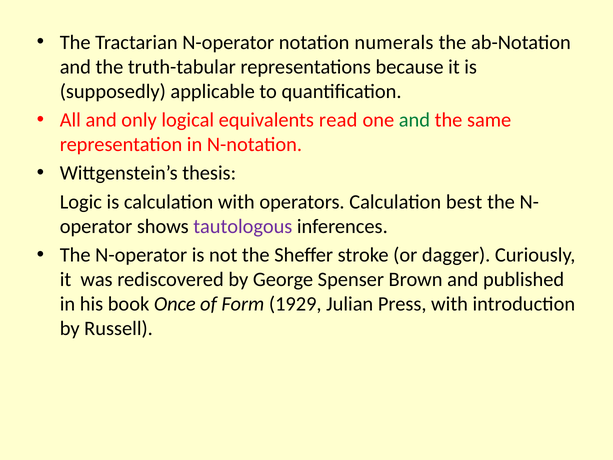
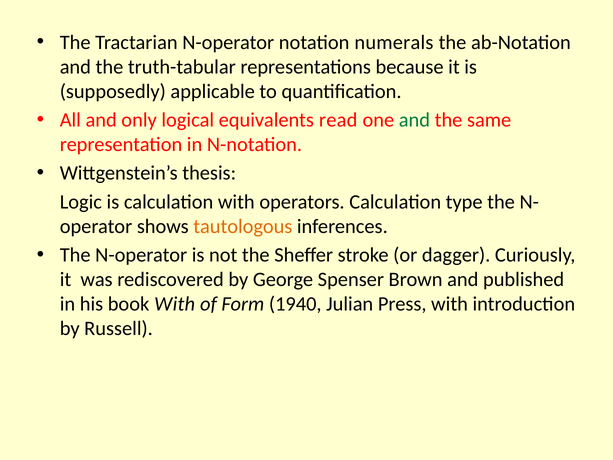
best: best -> type
tautologous colour: purple -> orange
book Once: Once -> With
1929: 1929 -> 1940
